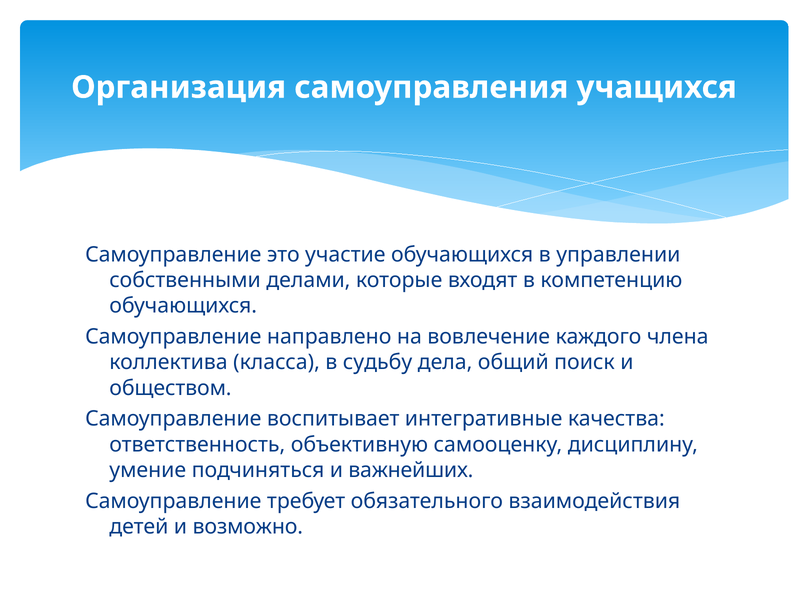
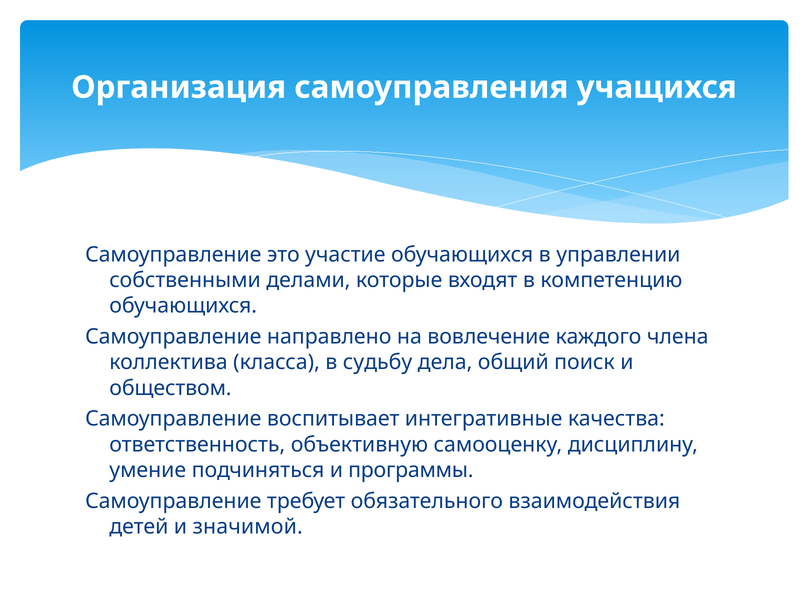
важнейших: важнейших -> программы
возможно: возможно -> значимой
